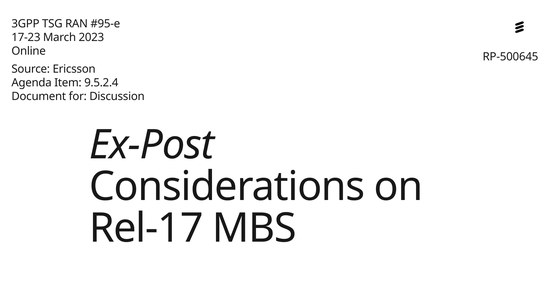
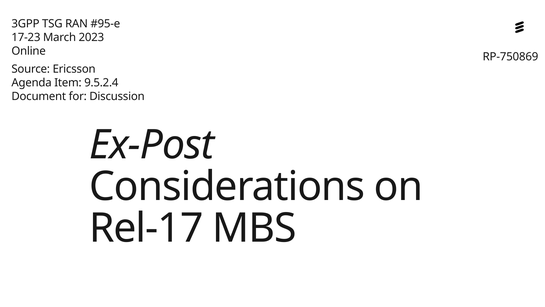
RP-500645: RP-500645 -> RP-750869
